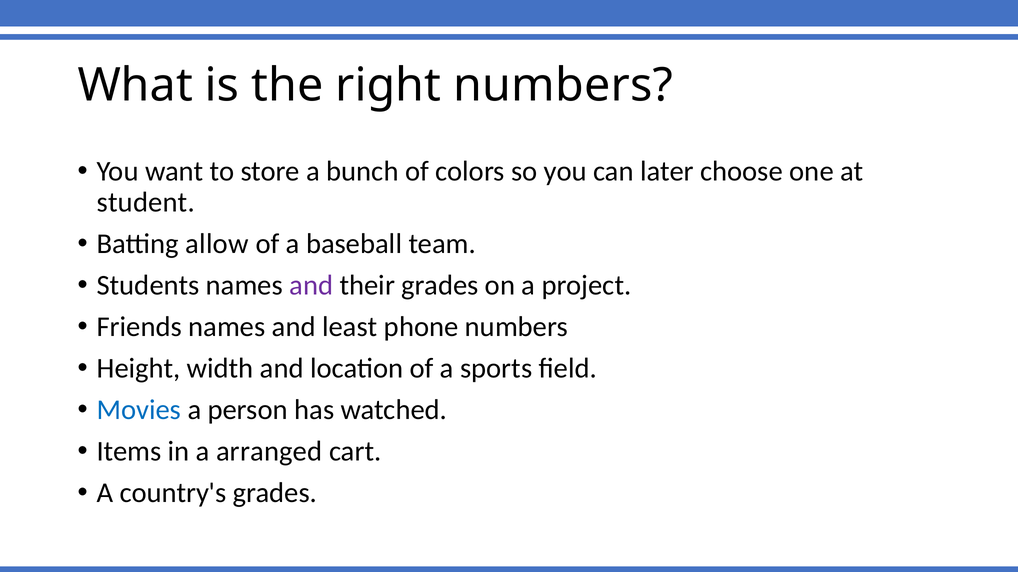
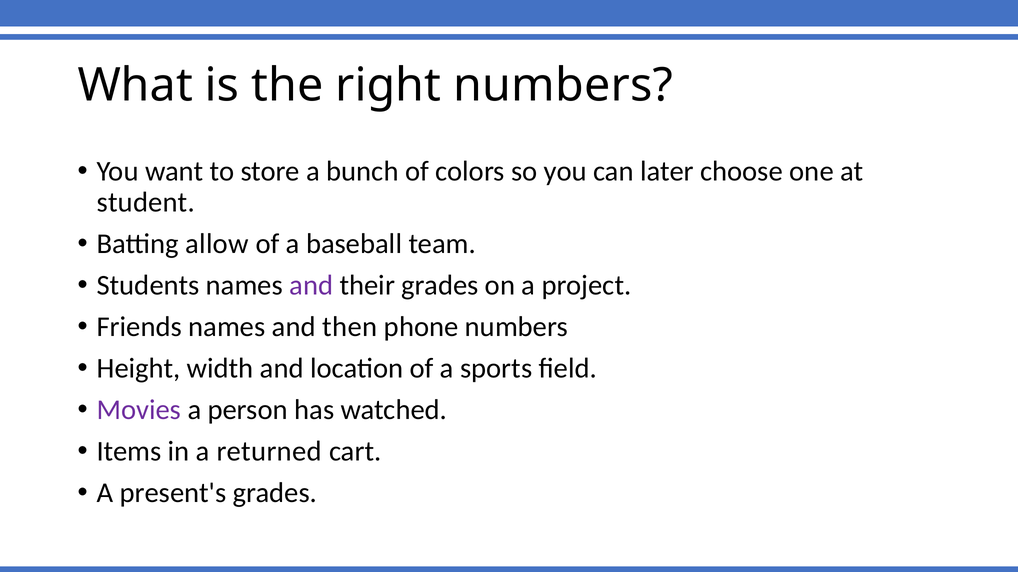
least: least -> then
Movies colour: blue -> purple
arranged: arranged -> returned
country's: country's -> present's
